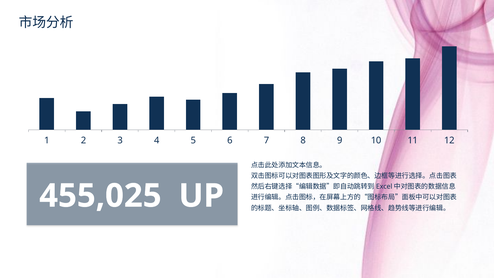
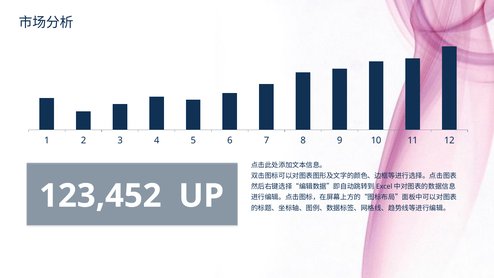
455,025: 455,025 -> 123,452
